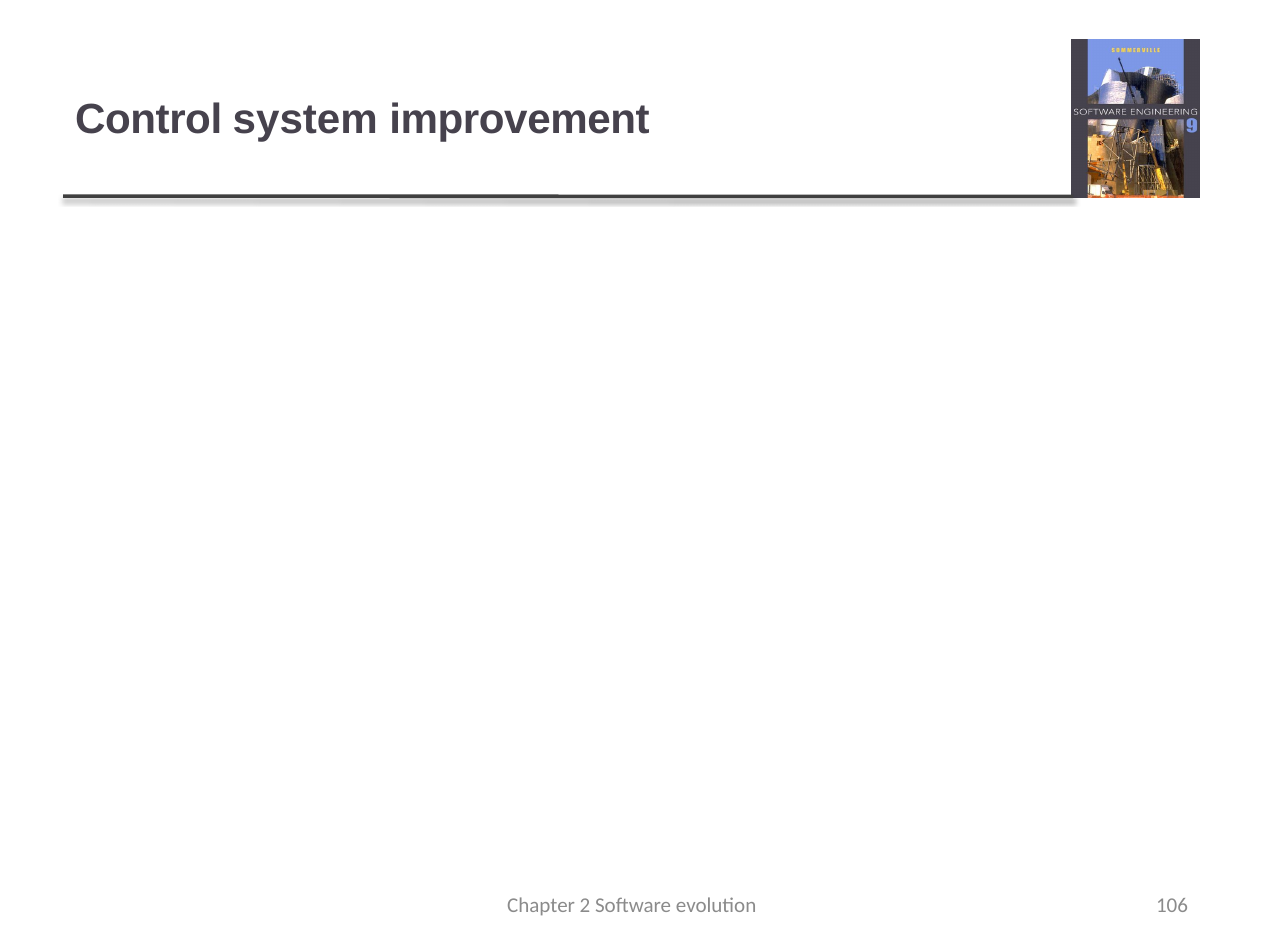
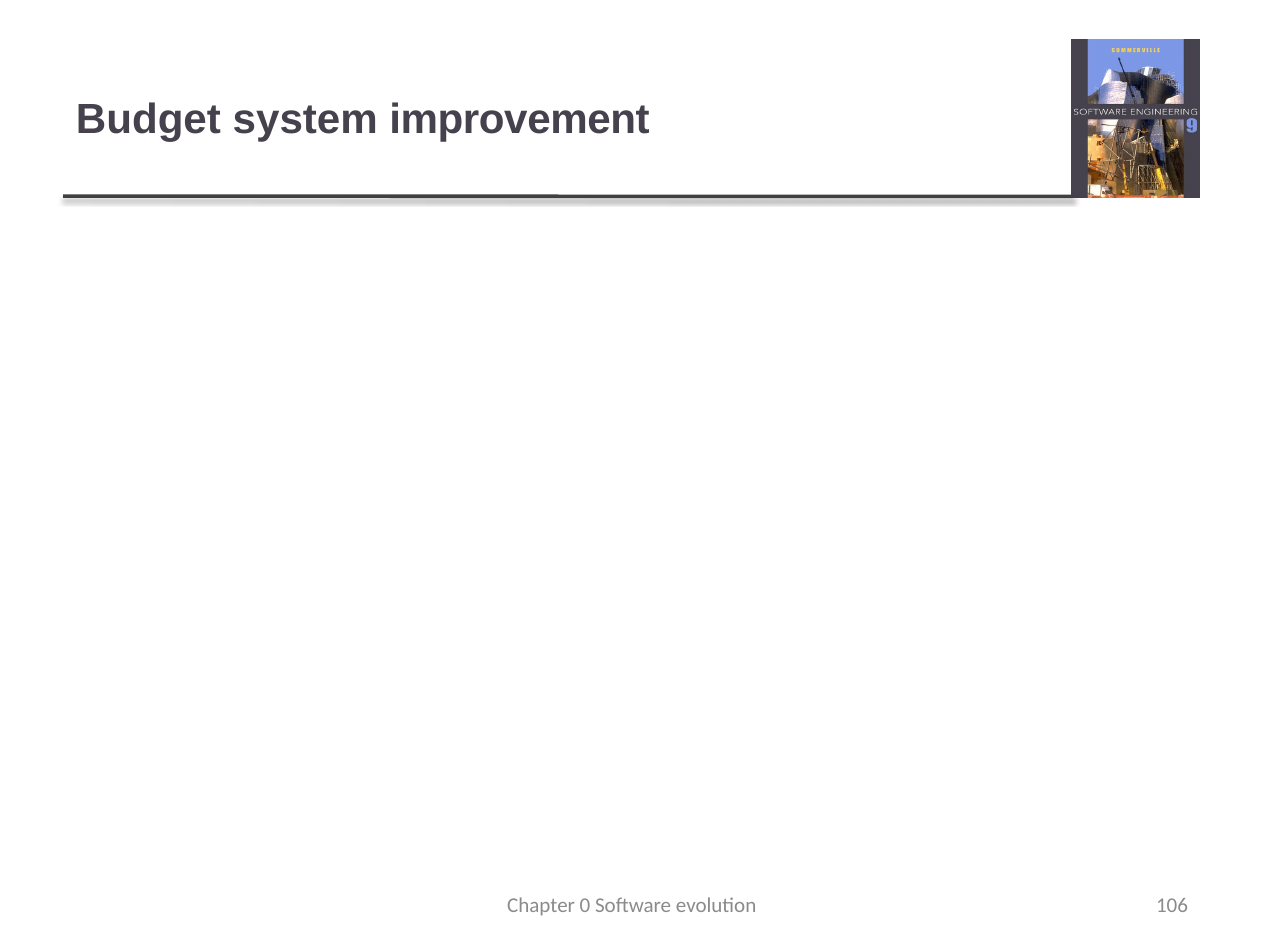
Control: Control -> Budget
2: 2 -> 0
